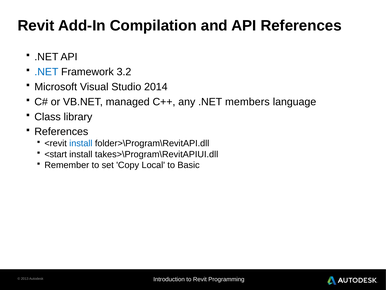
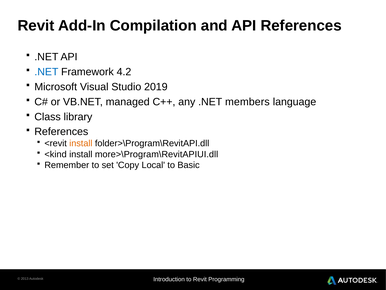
3.2: 3.2 -> 4.2
2014: 2014 -> 2019
install at (81, 143) colour: blue -> orange
<start: <start -> <kind
takes>\Program\RevitAPIUI.dll: takes>\Program\RevitAPIUI.dll -> more>\Program\RevitAPIUI.dll
